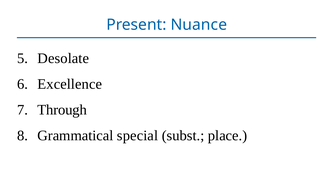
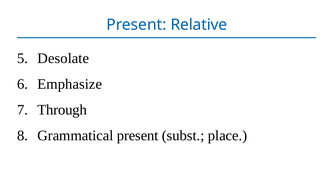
Nuance: Nuance -> Relative
Excellence: Excellence -> Emphasize
Grammatical special: special -> present
